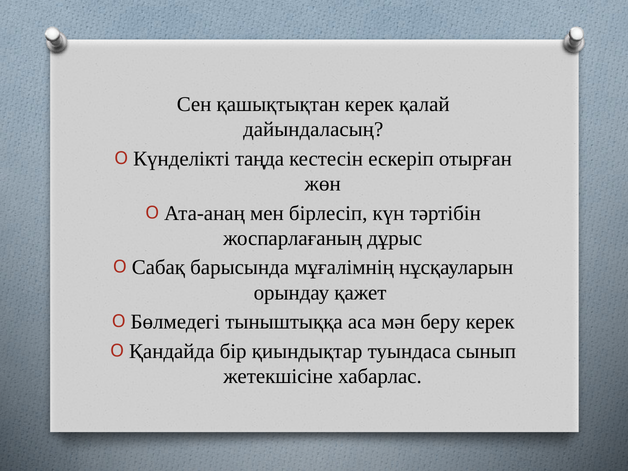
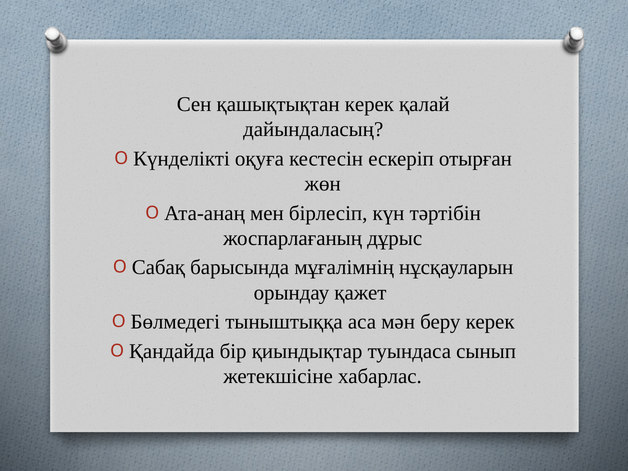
таңда: таңда -> оқуға
